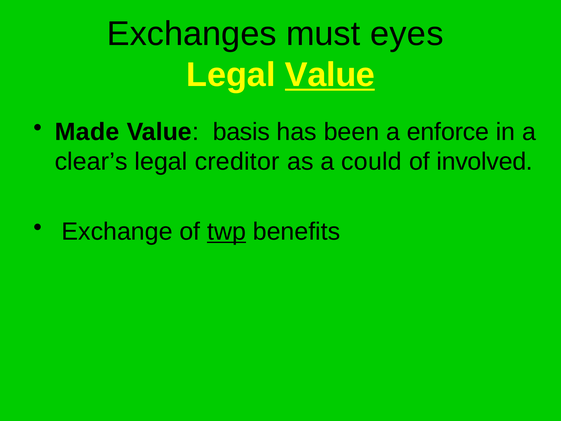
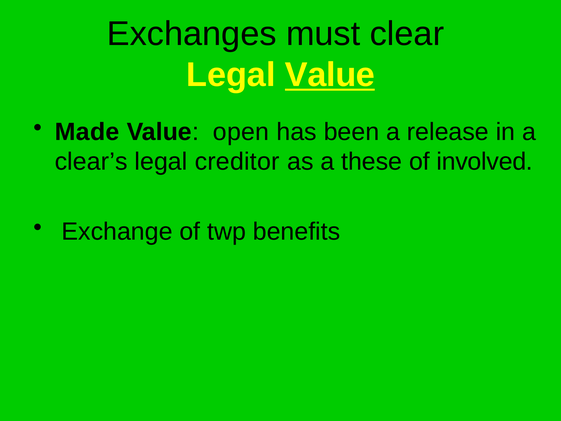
eyes: eyes -> clear
basis: basis -> open
enforce: enforce -> release
could: could -> these
twp underline: present -> none
